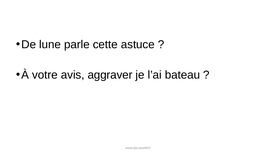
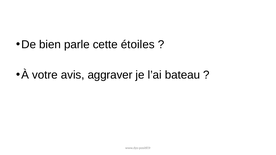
lune: lune -> bien
astuce: astuce -> étoiles
